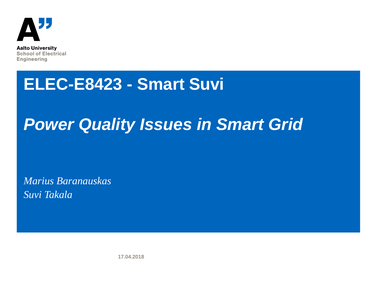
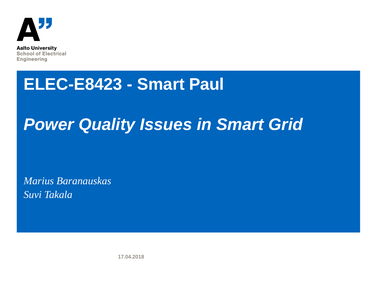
Smart Suvi: Suvi -> Paul
